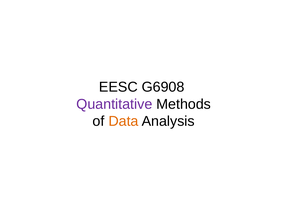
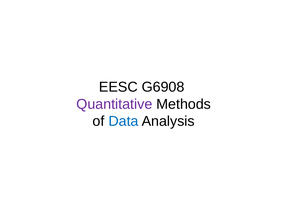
Data colour: orange -> blue
